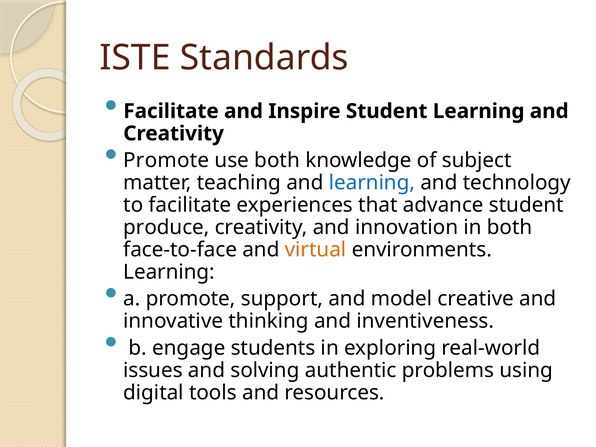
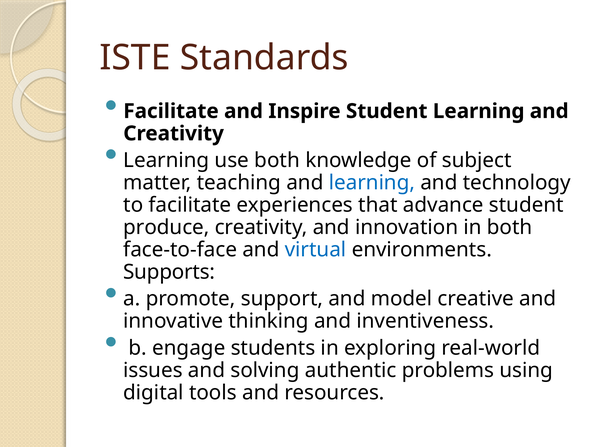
Promote at (166, 160): Promote -> Learning
virtual colour: orange -> blue
Learning at (169, 272): Learning -> Supports
